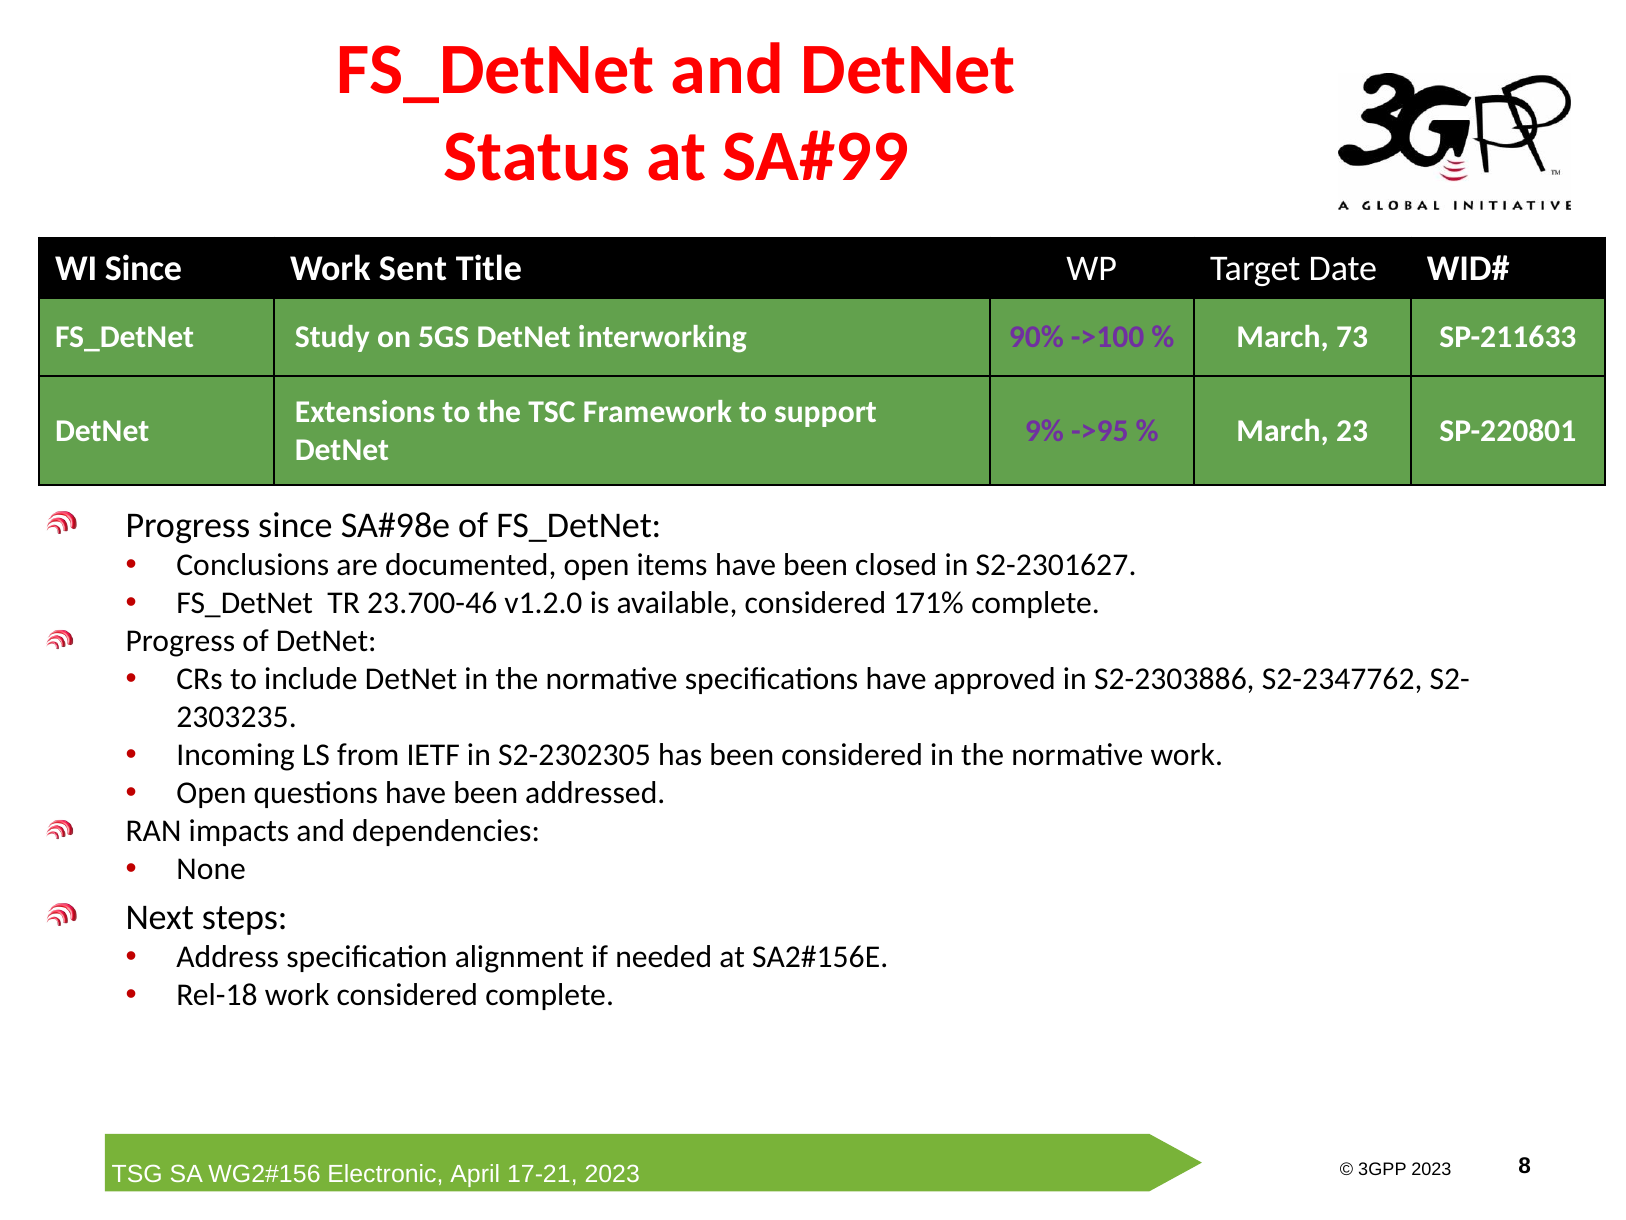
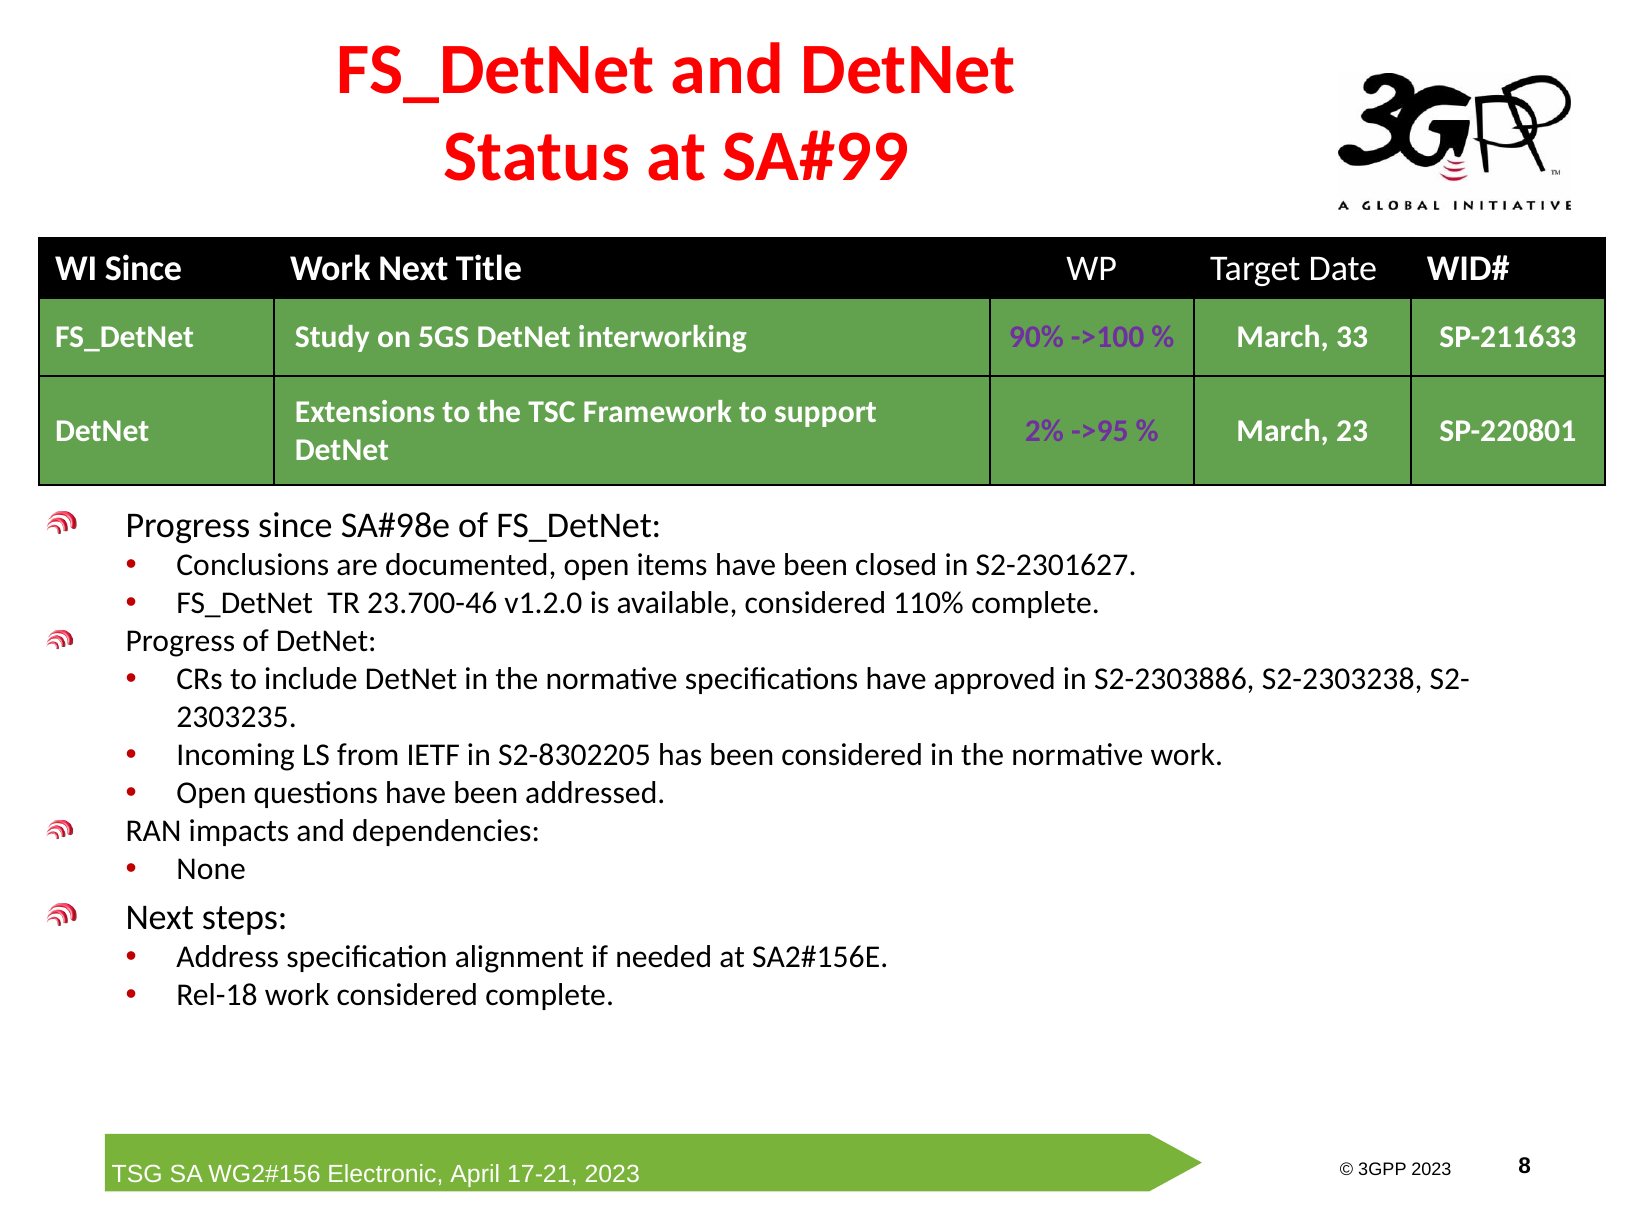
Work Sent: Sent -> Next
73: 73 -> 33
9%: 9% -> 2%
171%: 171% -> 110%
S2-2347762: S2-2347762 -> S2-2303238
S2-2302305: S2-2302305 -> S2-8302205
